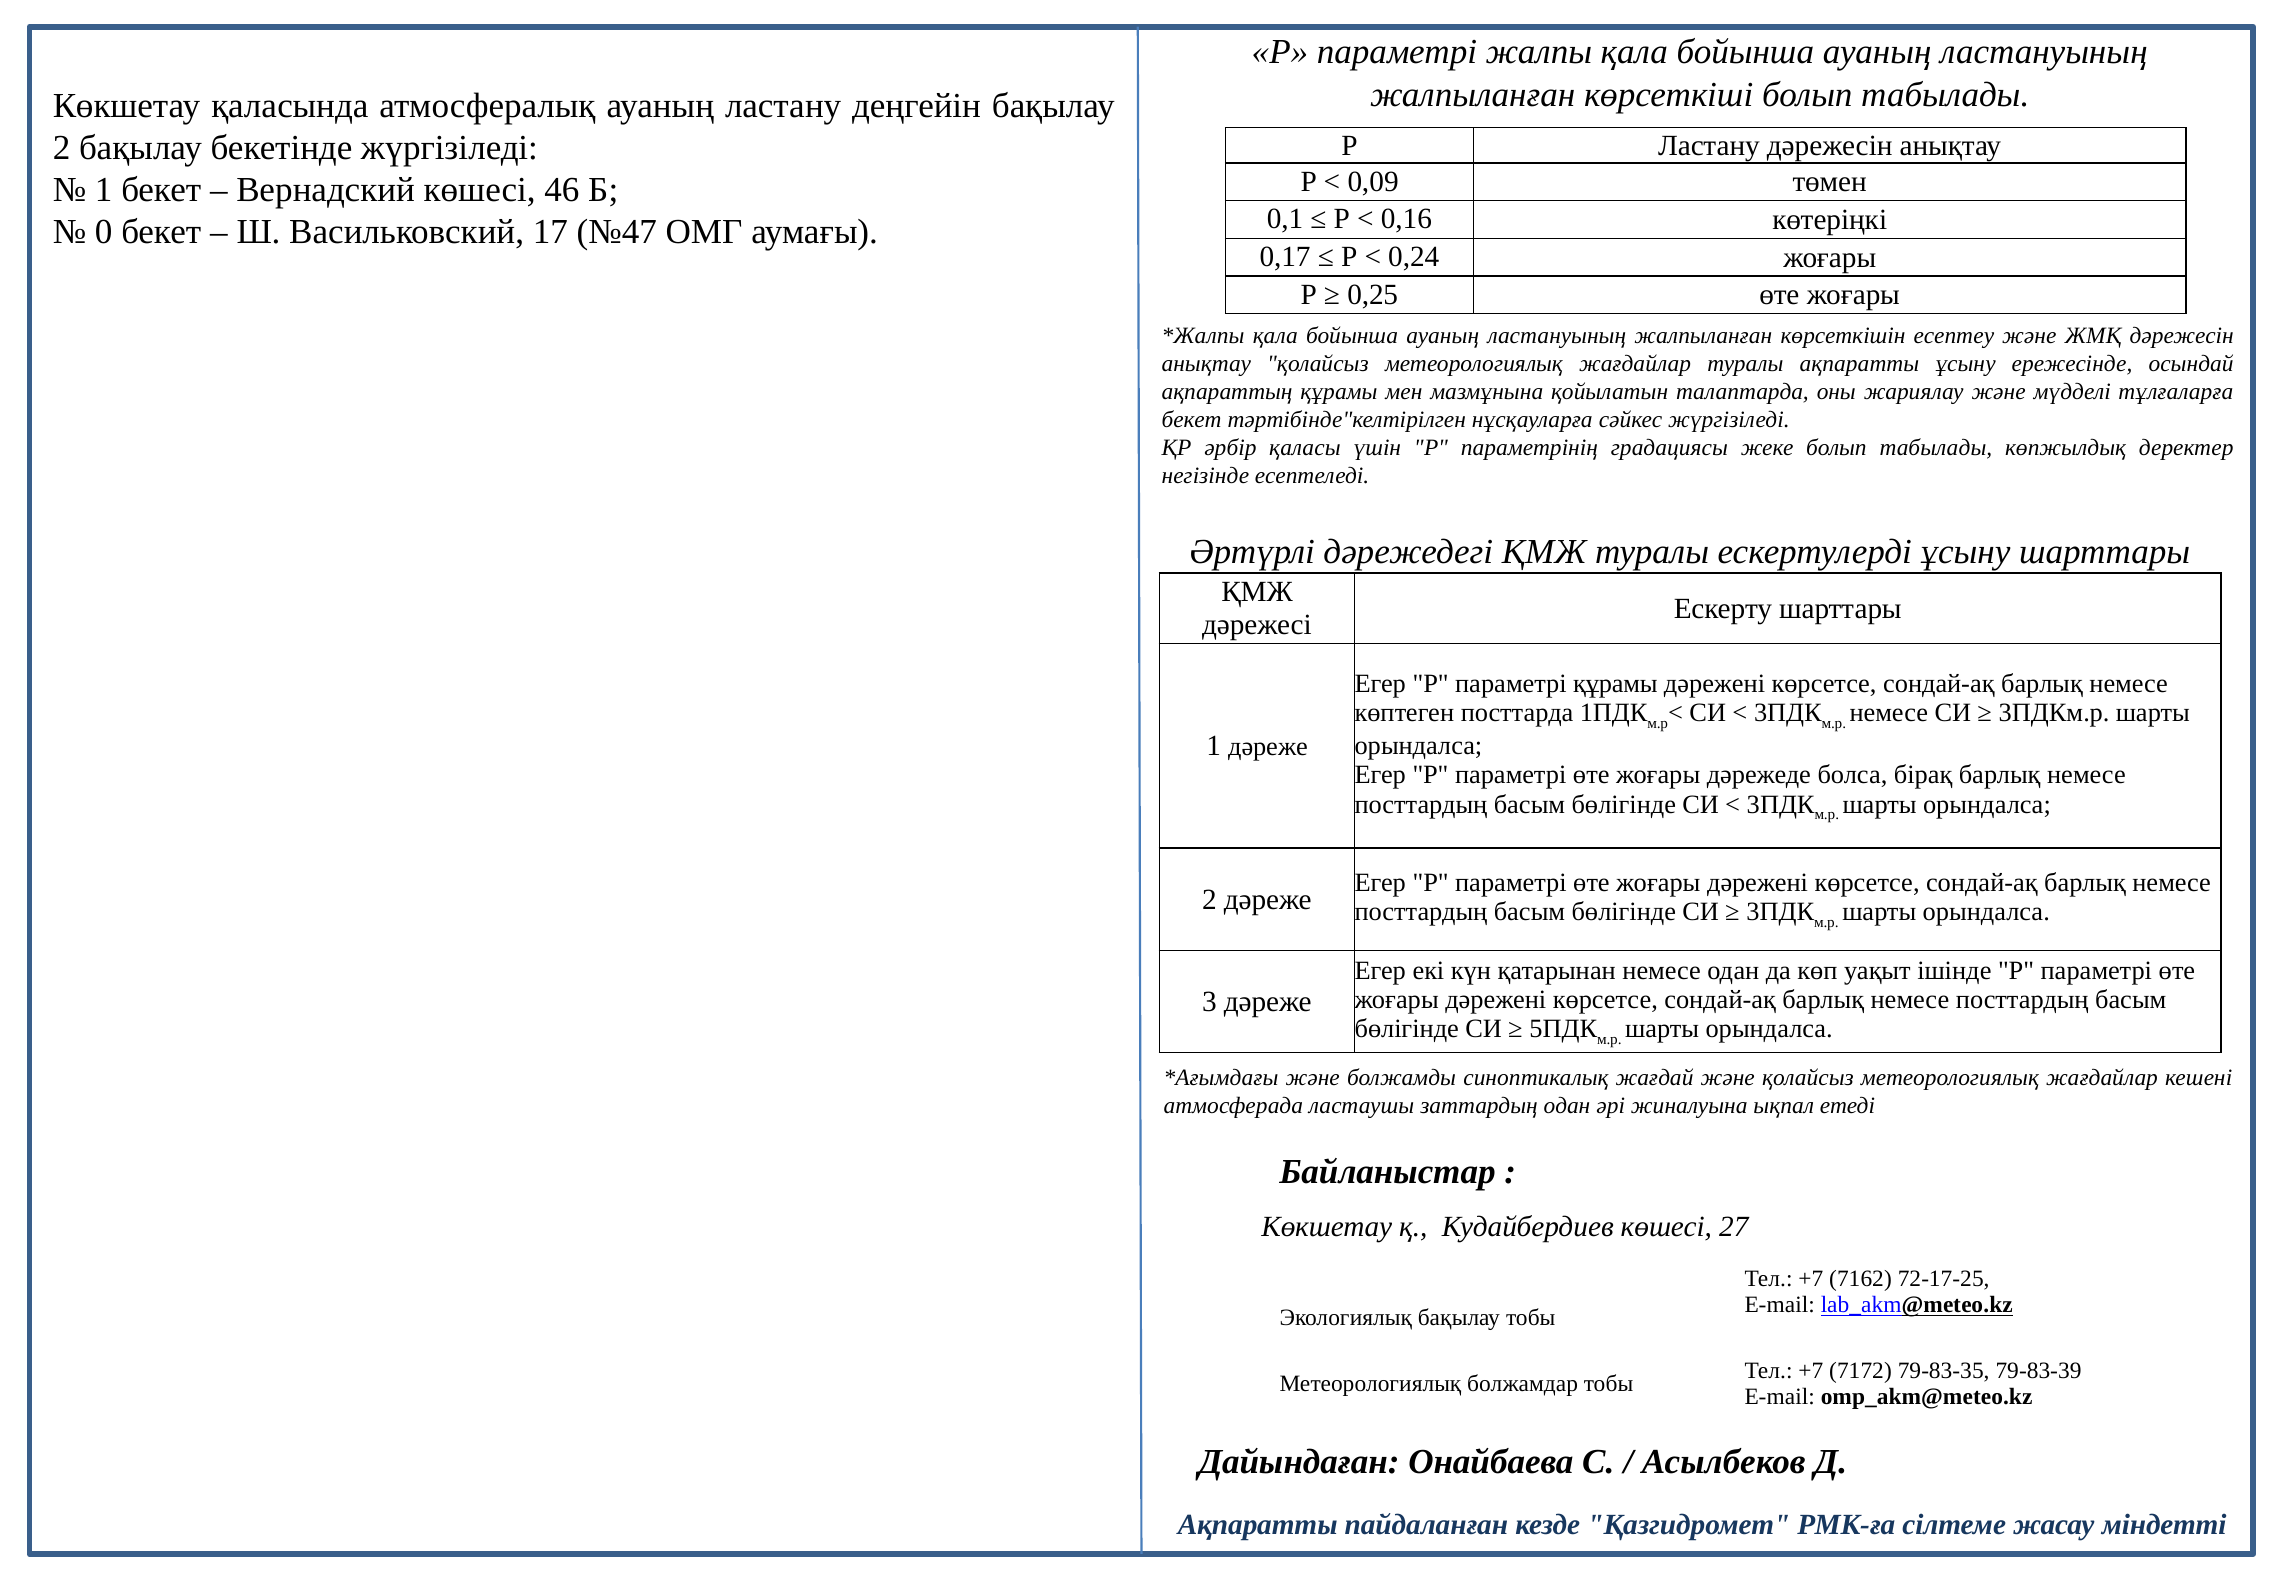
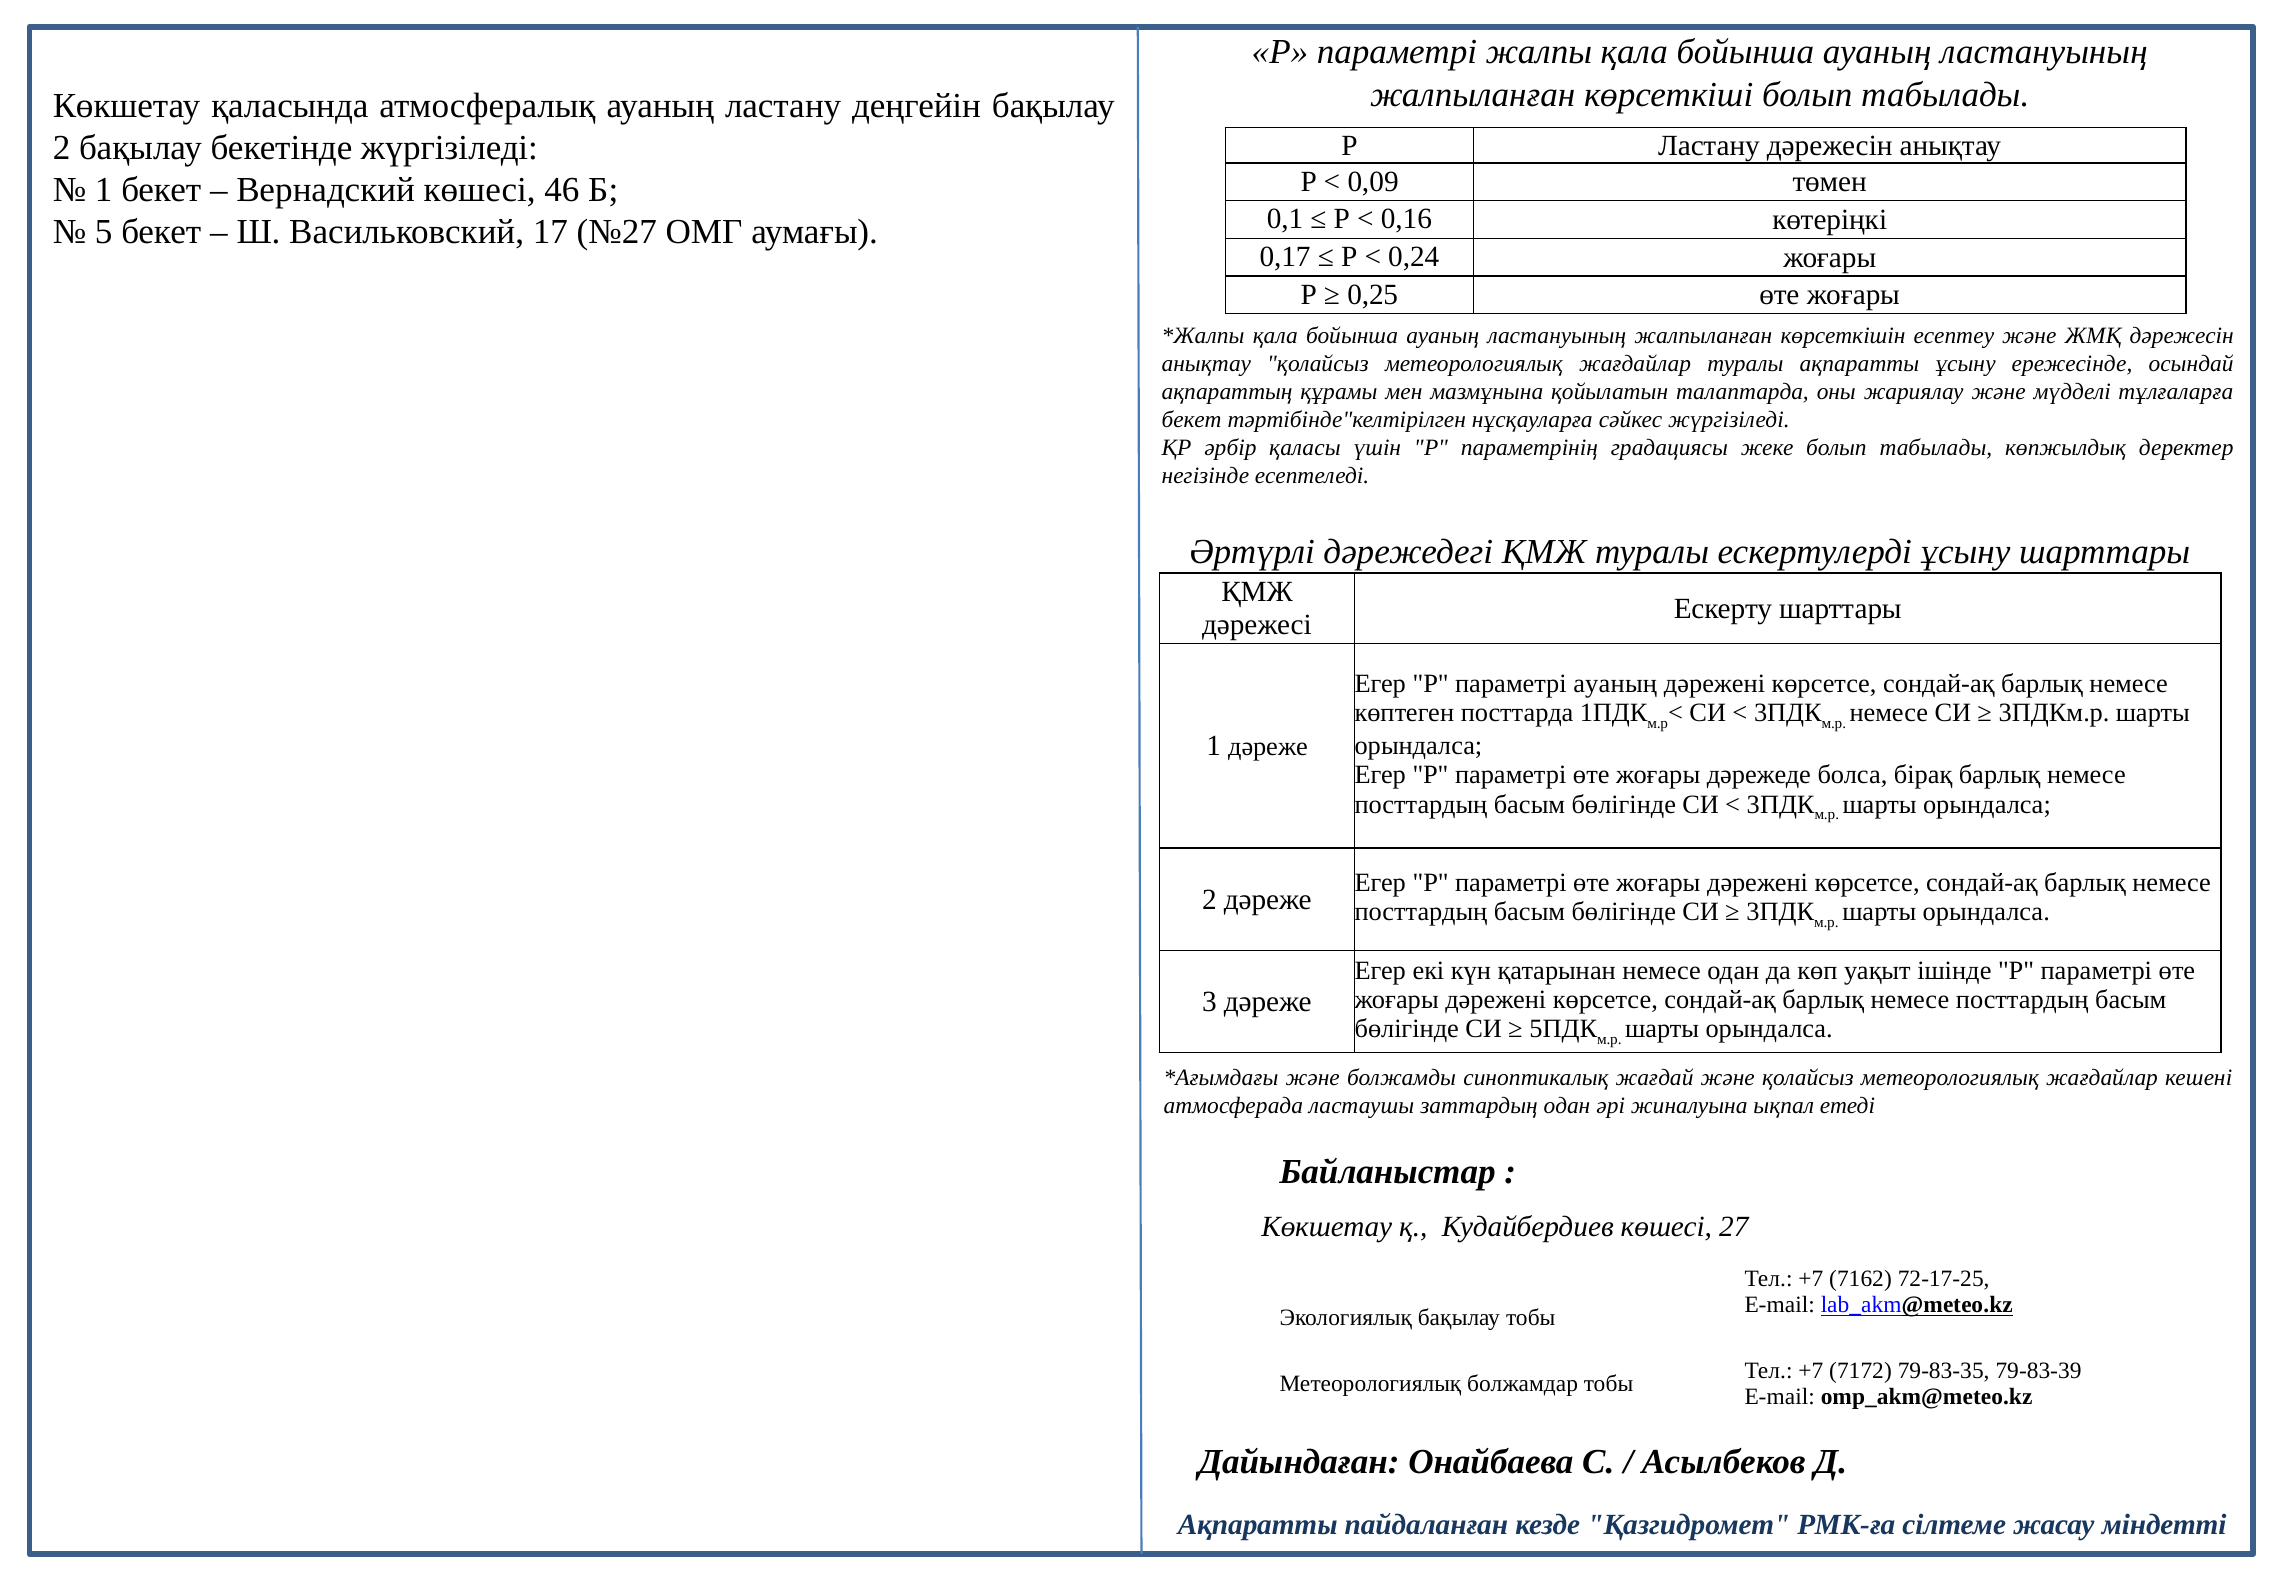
0: 0 -> 5
№47: №47 -> №27
параметрі құрамы: құрамы -> ауаның
